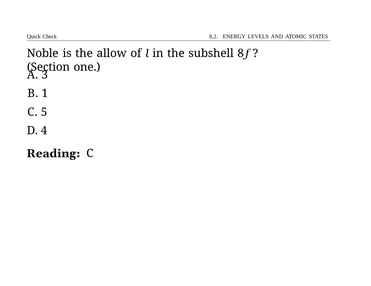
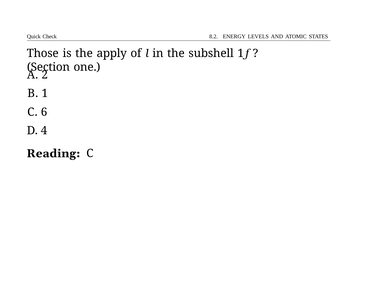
Noble: Noble -> Those
allow: allow -> apply
subshell 8: 8 -> 1
3: 3 -> 2
5: 5 -> 6
